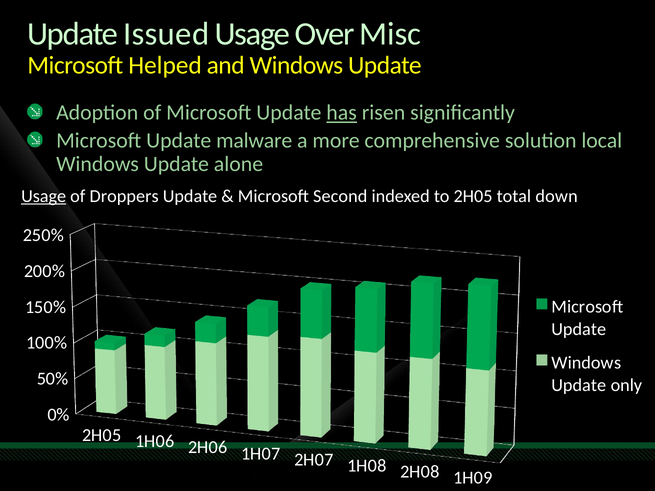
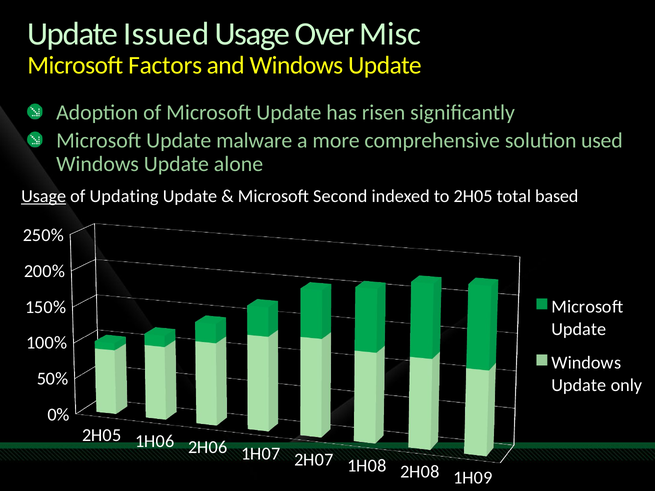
Helped: Helped -> Factors
has underline: present -> none
local: local -> used
Droppers: Droppers -> Updating
down: down -> based
